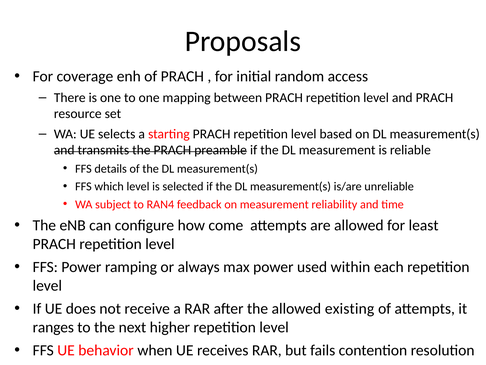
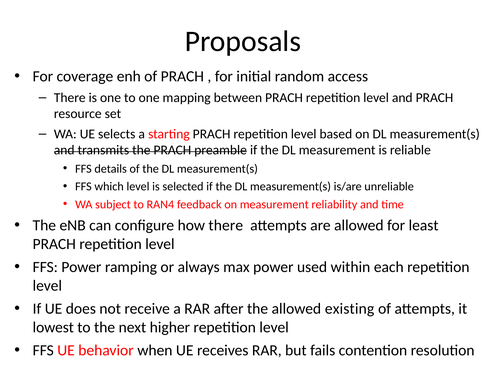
how come: come -> there
ranges: ranges -> lowest
